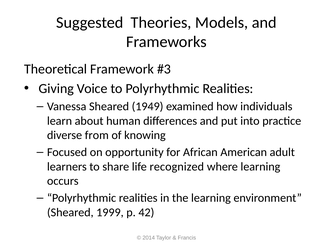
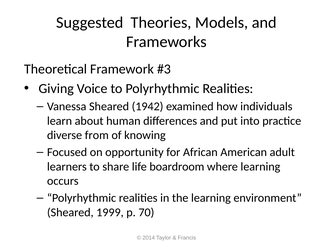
1949: 1949 -> 1942
recognized: recognized -> boardroom
42: 42 -> 70
